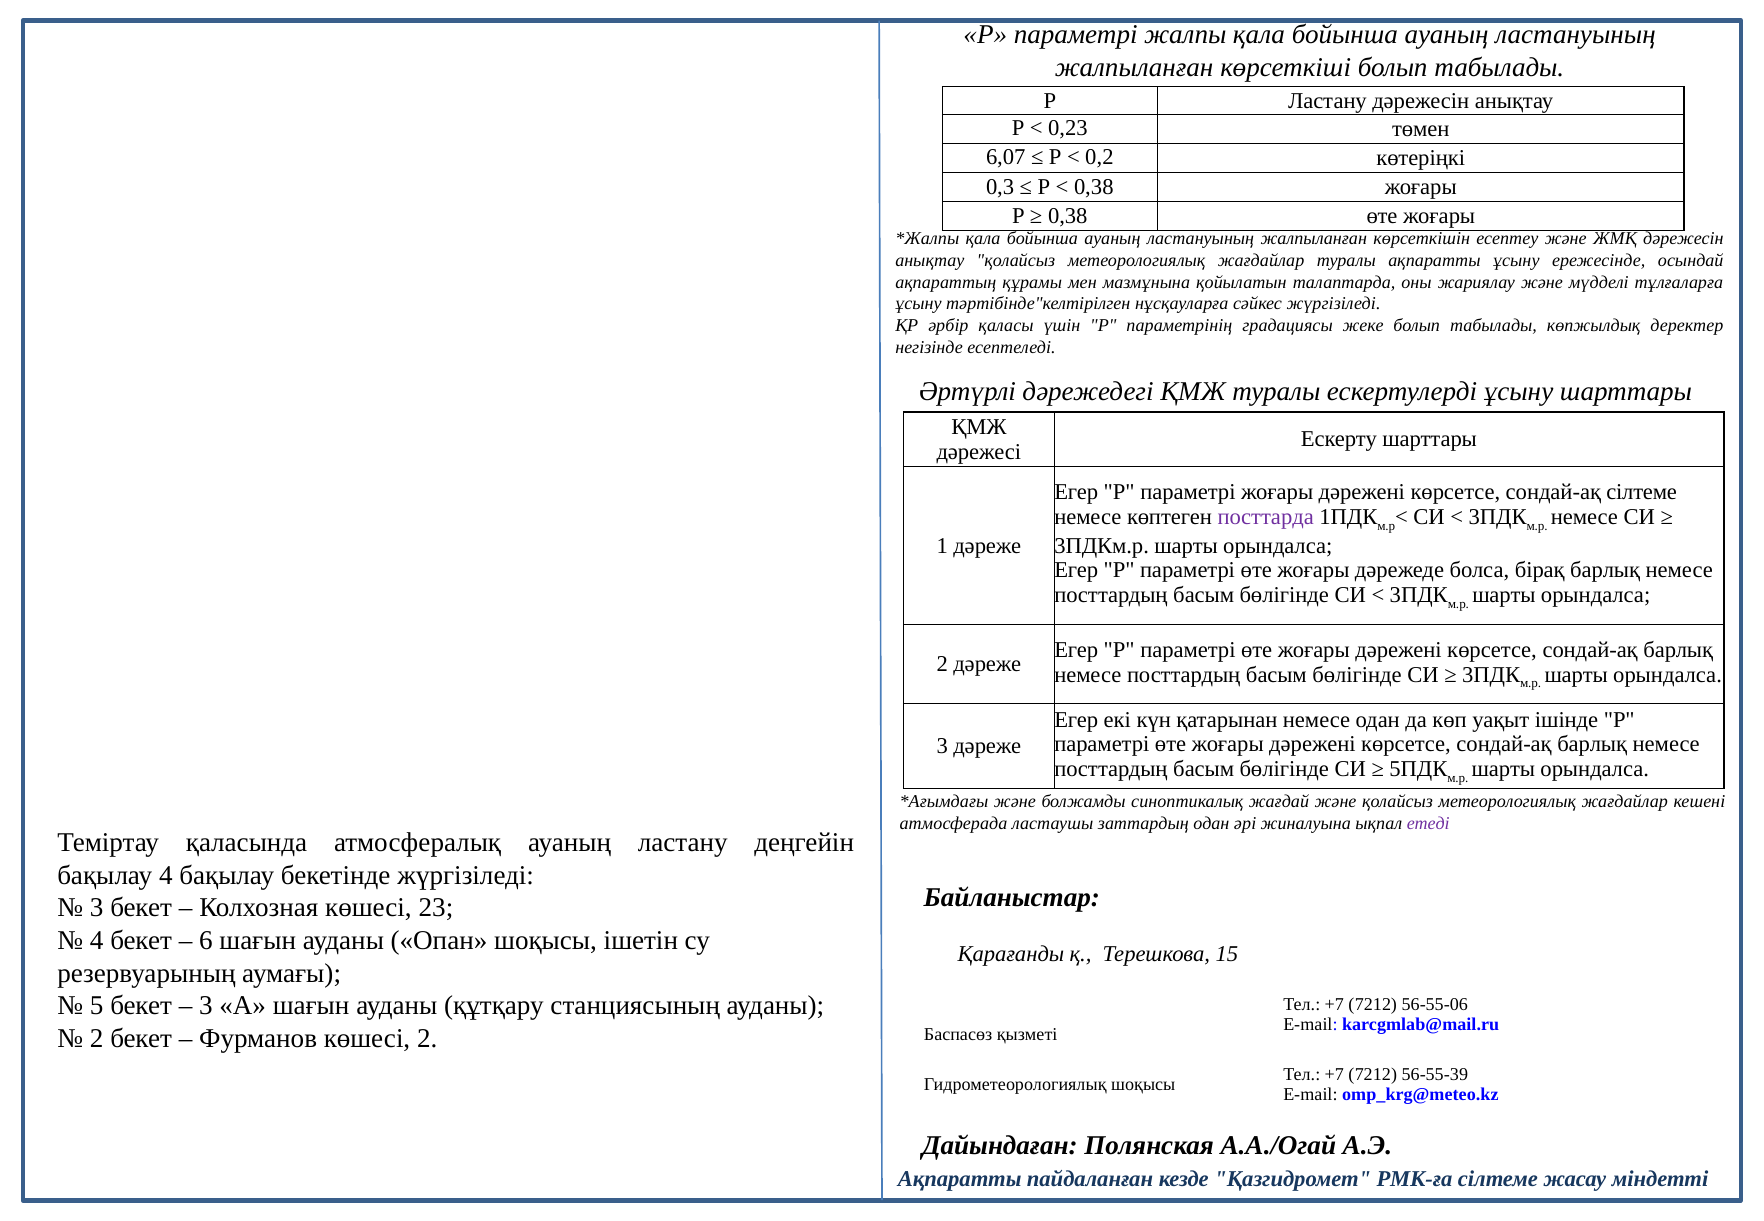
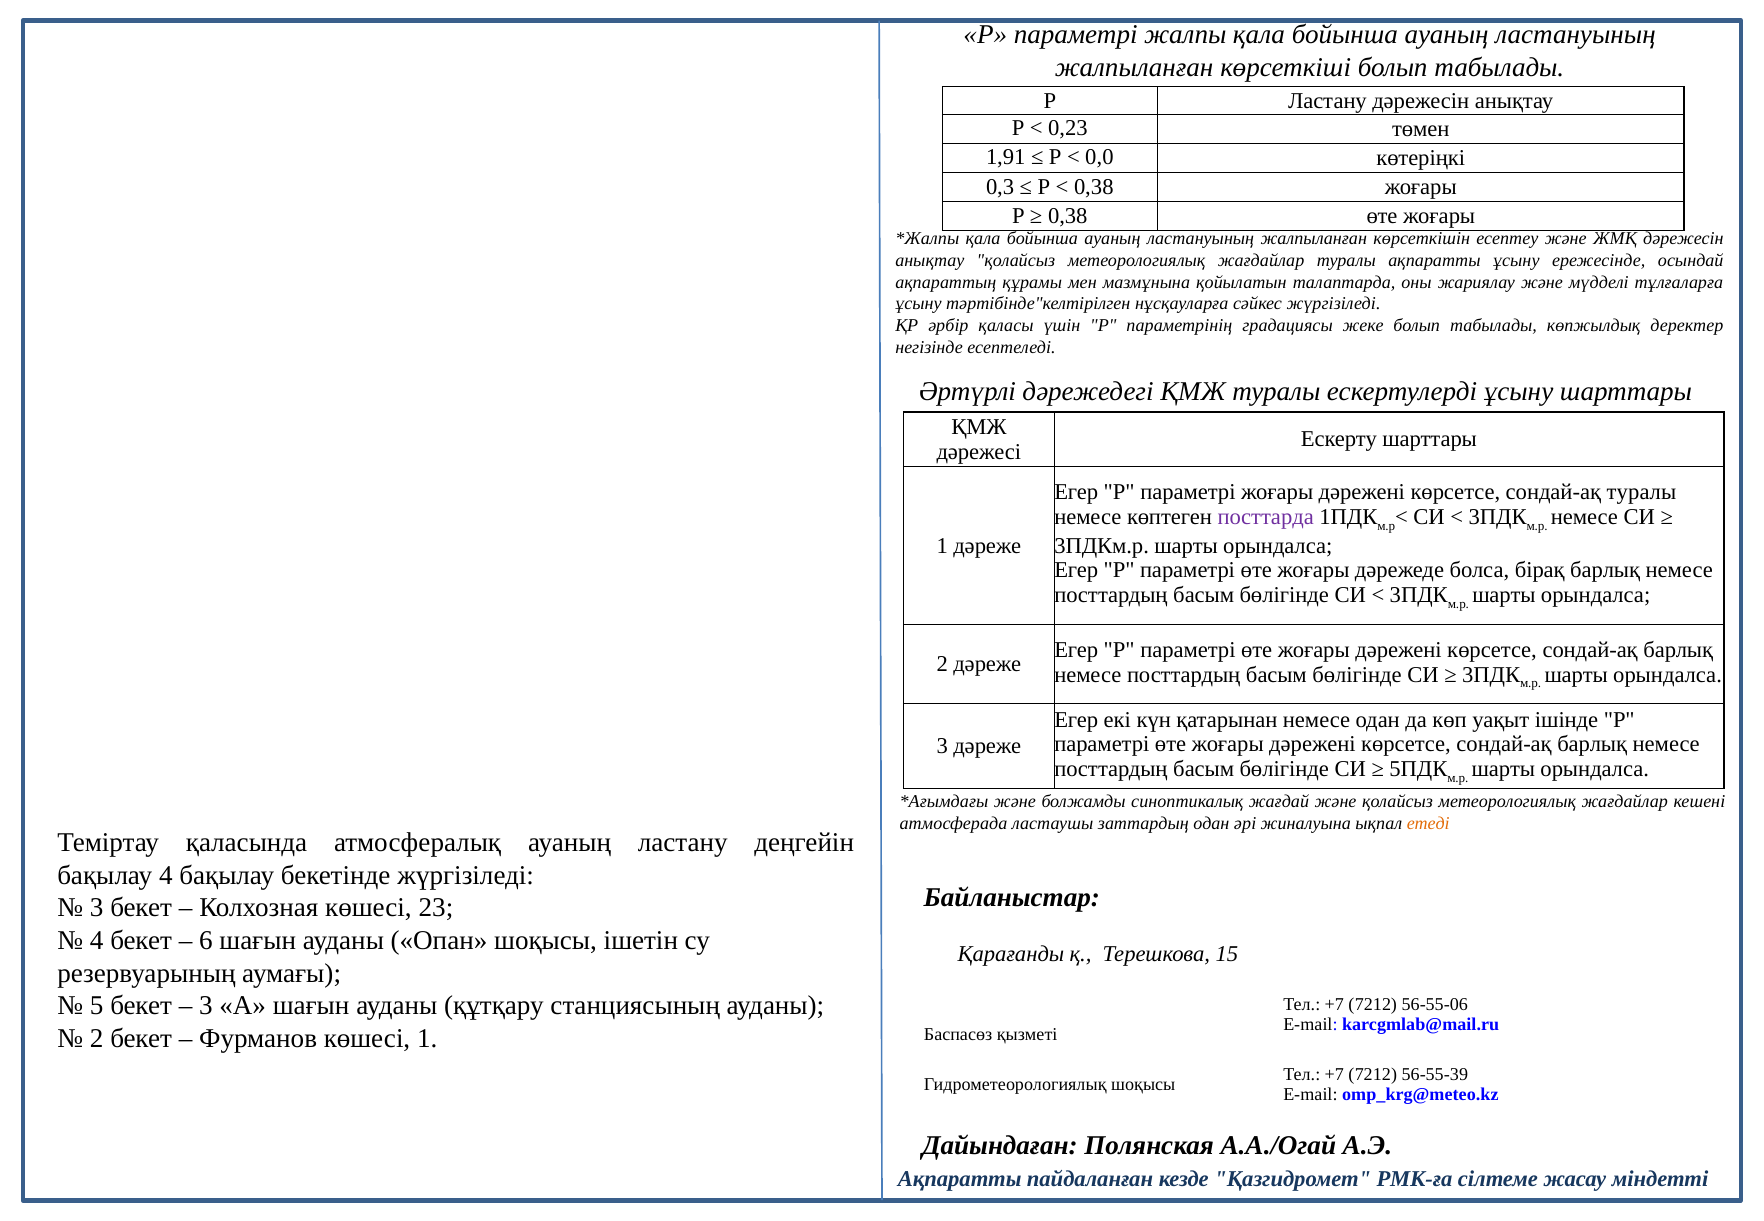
6,07: 6,07 -> 1,91
0,2: 0,2 -> 0,0
сондай-ақ сілтеме: сілтеме -> туралы
етеді colour: purple -> orange
көшесі 2: 2 -> 1
